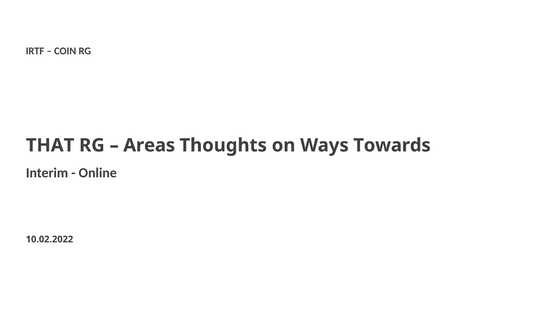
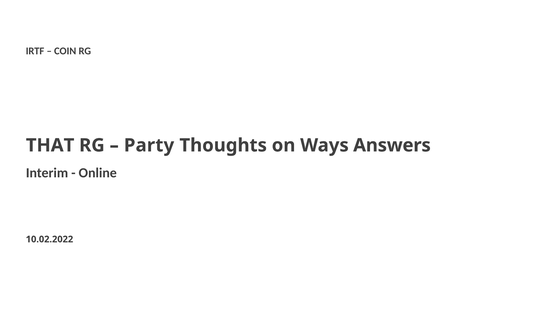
Areas: Areas -> Party
Towards: Towards -> Answers
